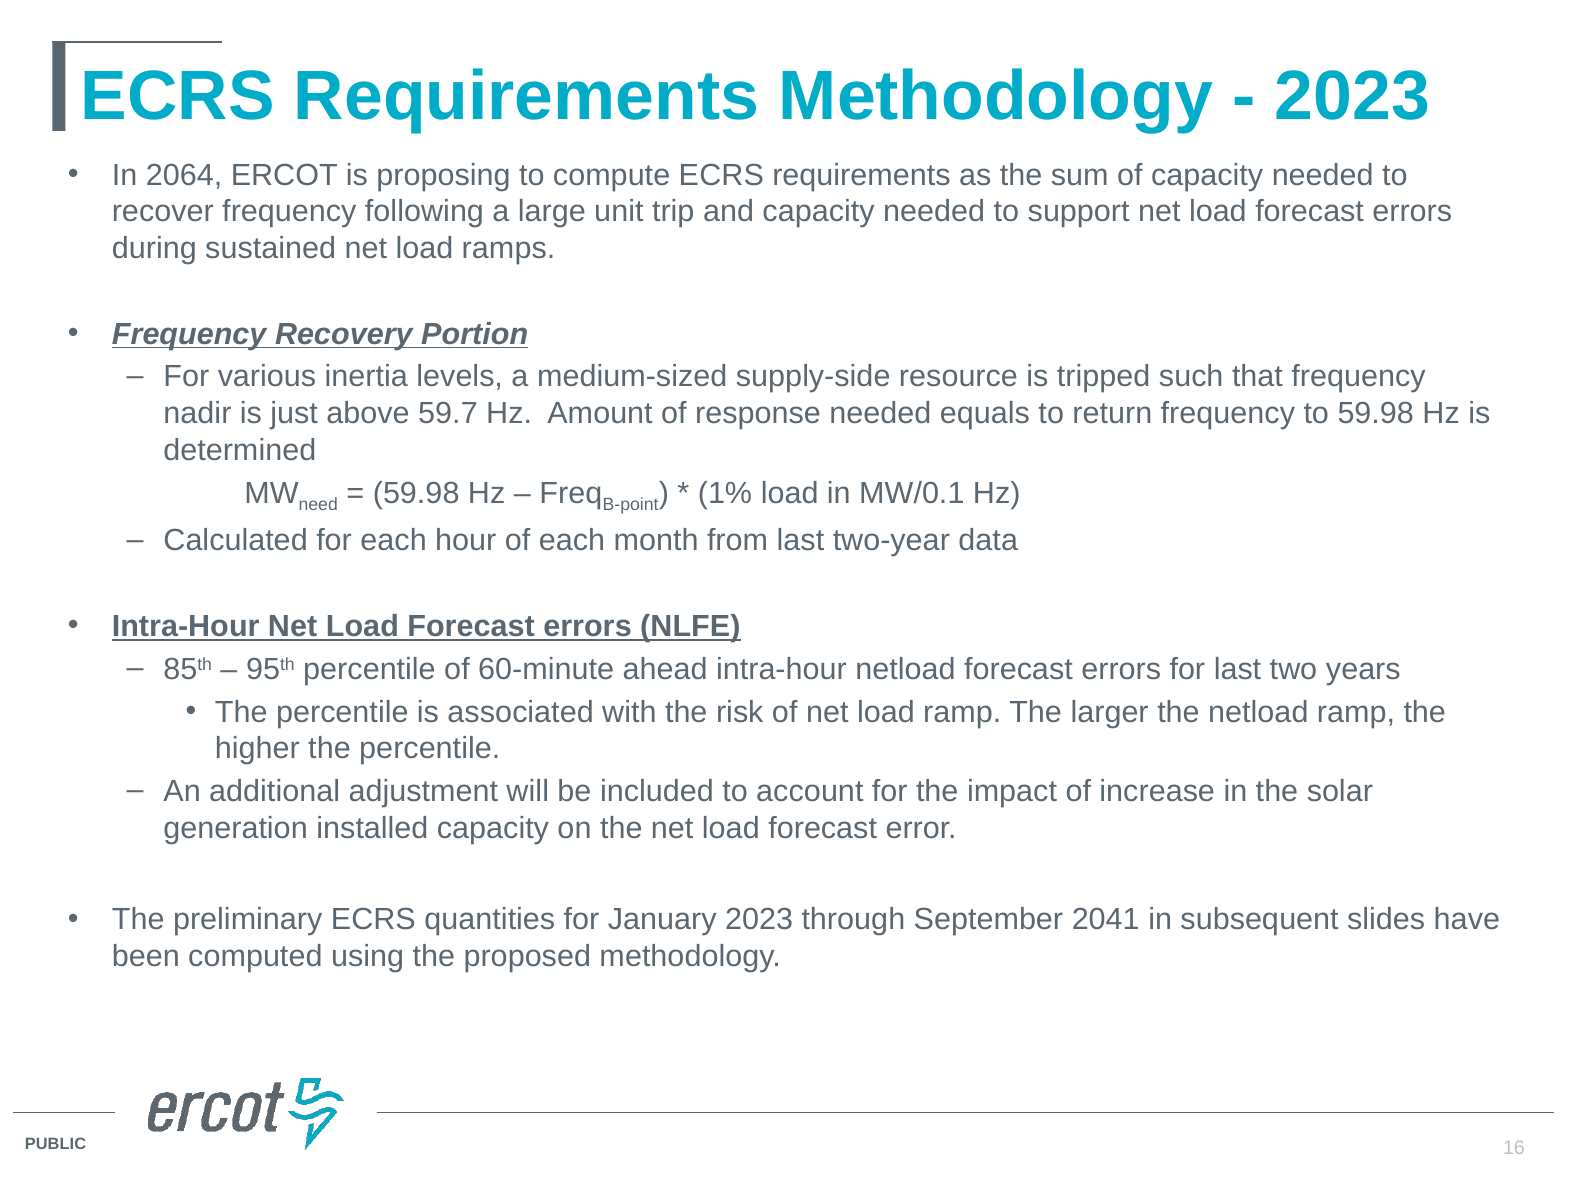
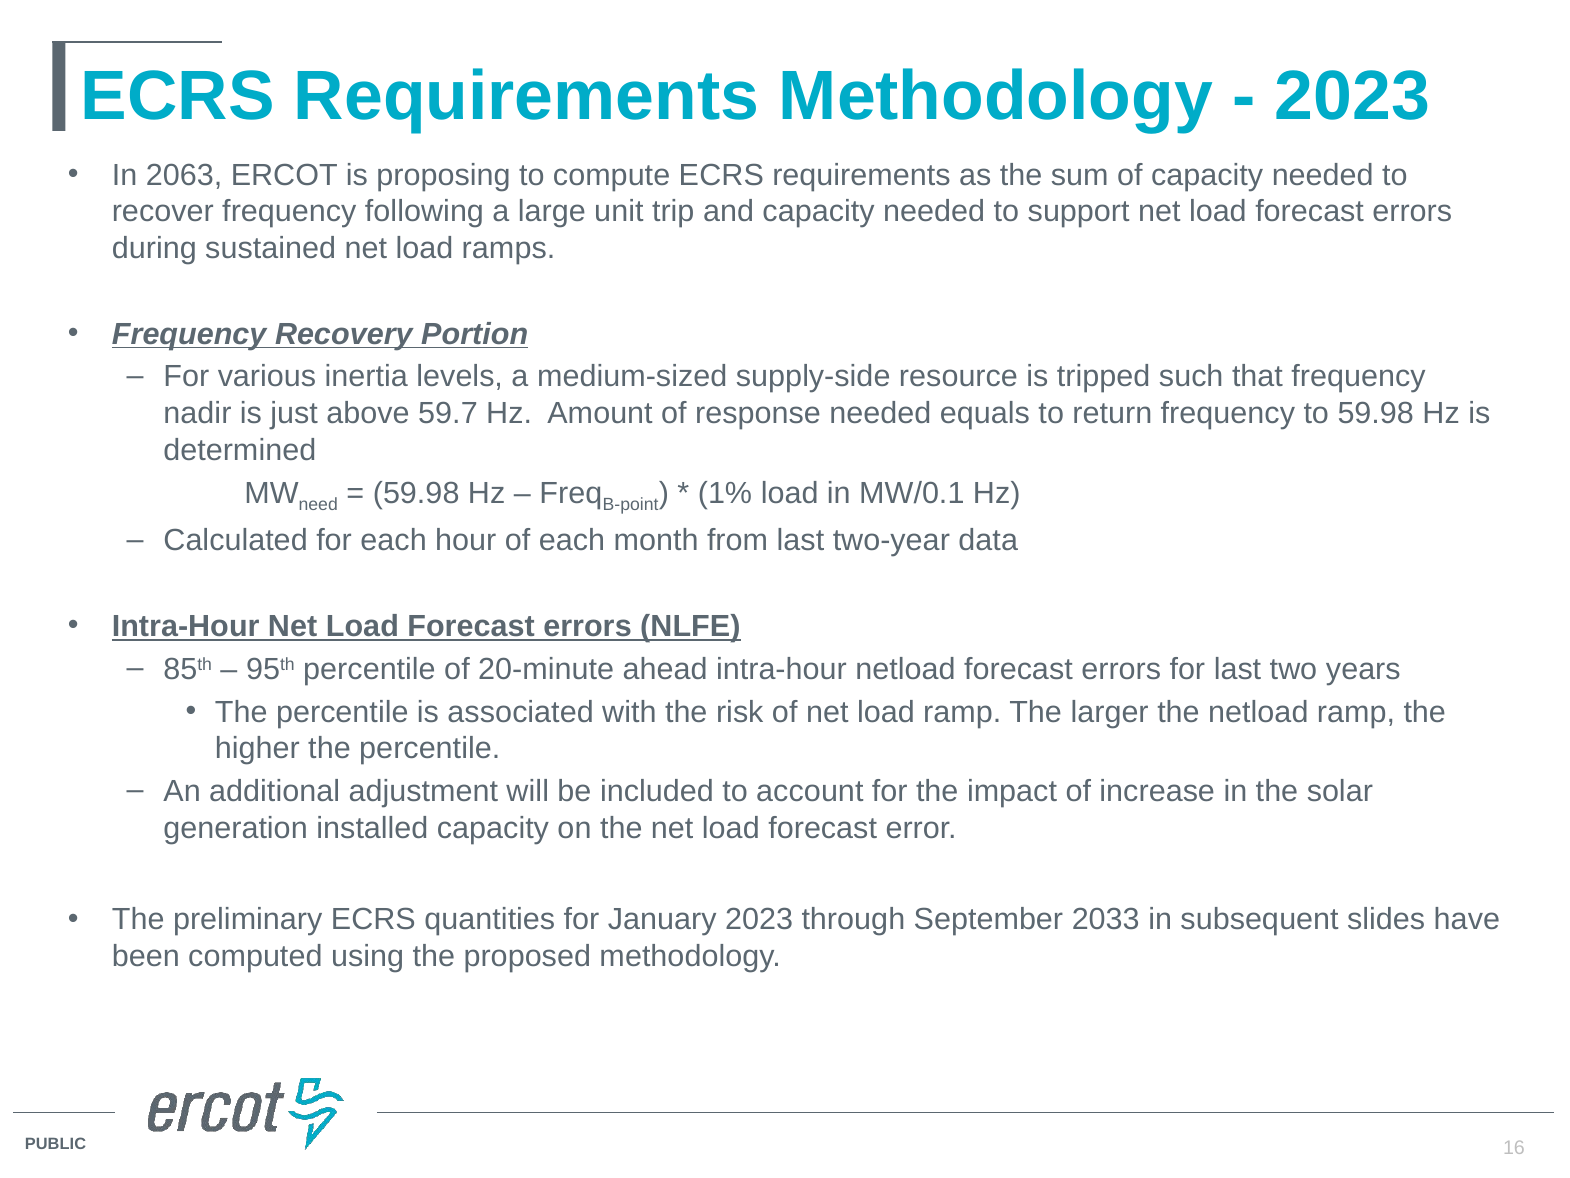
2064: 2064 -> 2063
60-minute: 60-minute -> 20-minute
2041: 2041 -> 2033
